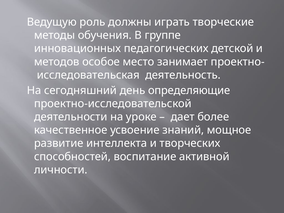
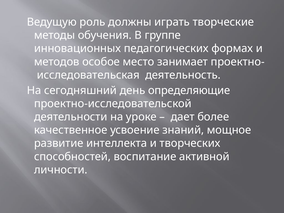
детской: детской -> формах
